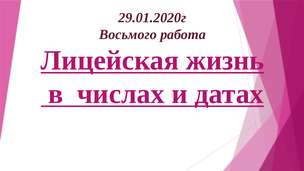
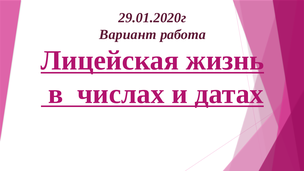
Восьмого: Восьмого -> Вариант
